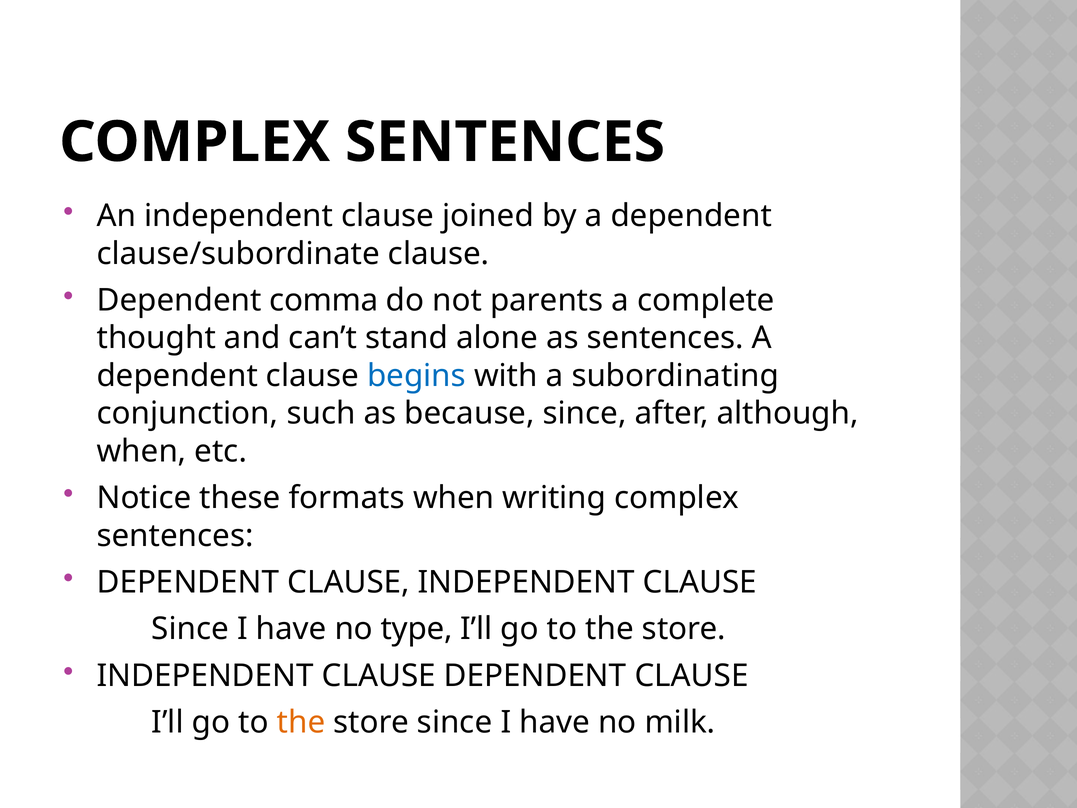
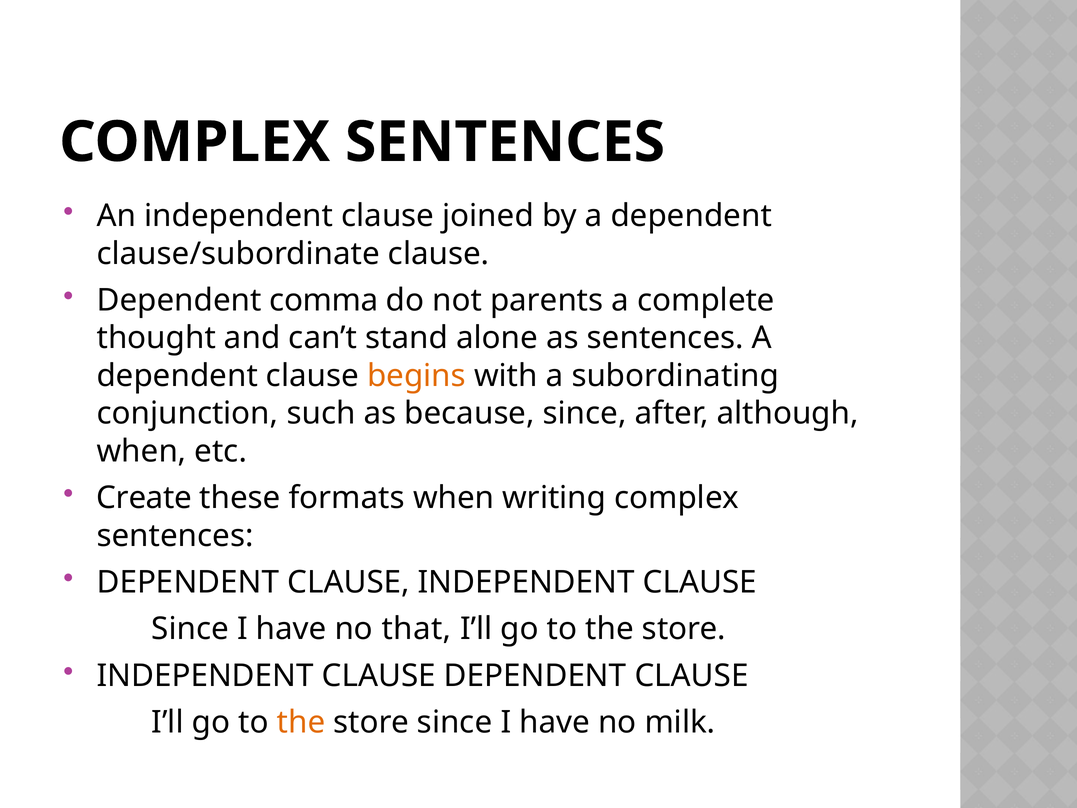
begins colour: blue -> orange
Notice: Notice -> Create
type: type -> that
